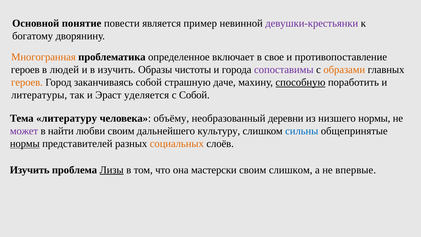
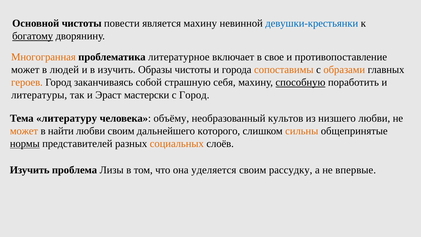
Основной понятие: понятие -> чистоты
является пример: пример -> махину
девушки-крестьянки colour: purple -> blue
богатому underline: none -> present
определенное: определенное -> литературное
героев at (25, 70): героев -> может
сопоставимы colour: purple -> orange
даче: даче -> себя
уделяется: уделяется -> мастерски
с Собой: Собой -> Город
деревни: деревни -> культов
низшего нормы: нормы -> любви
может at (24, 131) colour: purple -> orange
культуру: культуру -> которого
сильны colour: blue -> orange
Лизы underline: present -> none
мастерски: мастерски -> уделяется
своим слишком: слишком -> рассудку
